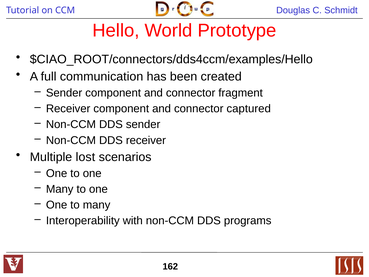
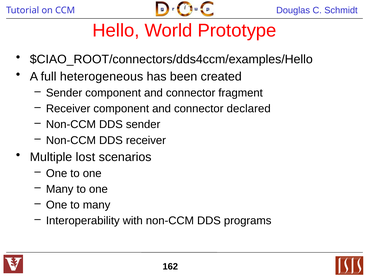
communication: communication -> heterogeneous
captured: captured -> declared
